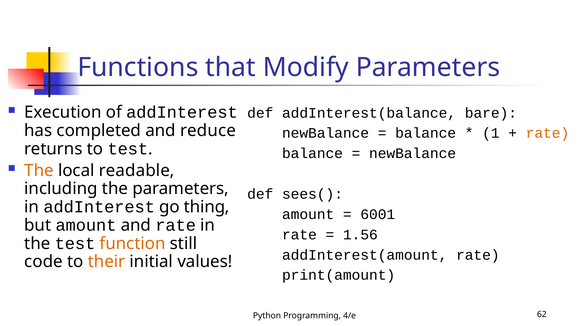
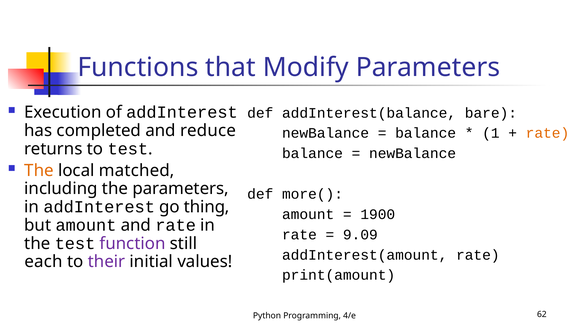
readable: readable -> matched
sees(: sees( -> more(
6001: 6001 -> 1900
1.56: 1.56 -> 9.09
function colour: orange -> purple
code: code -> each
their colour: orange -> purple
